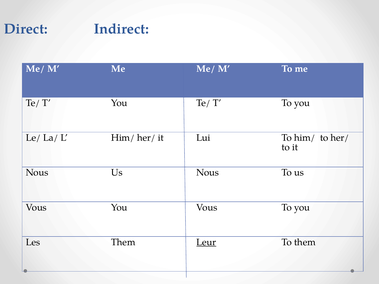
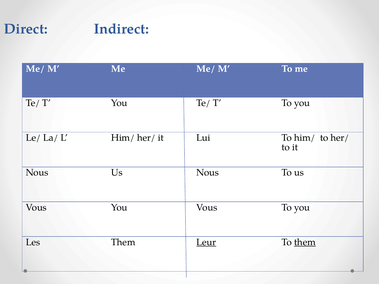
them at (305, 242) underline: none -> present
